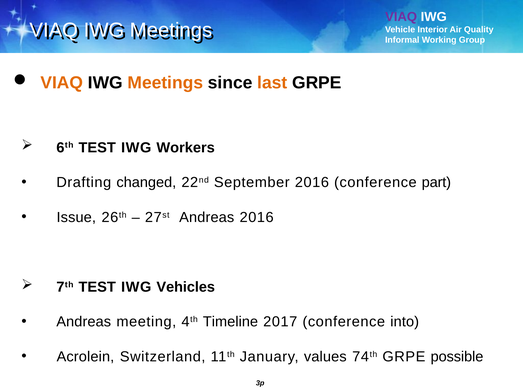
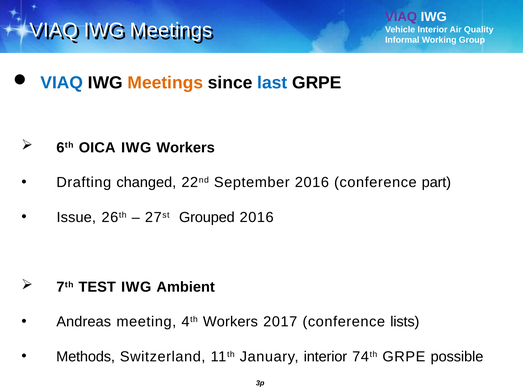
VIAQ at (62, 83) colour: orange -> blue
last colour: orange -> blue
6th TEST: TEST -> OICA
27st Andreas: Andreas -> Grouped
Vehicles: Vehicles -> Ambient
4th Timeline: Timeline -> Workers
into: into -> lists
Acrolein: Acrolein -> Methods
January values: values -> interior
